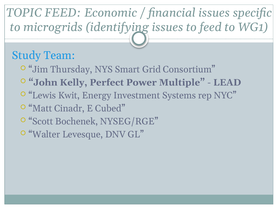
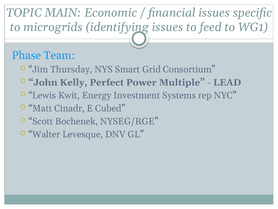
TOPIC FEED: FEED -> MAIN
Study: Study -> Phase
